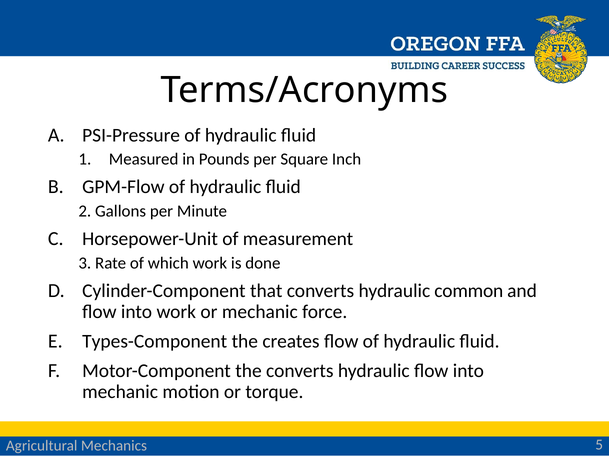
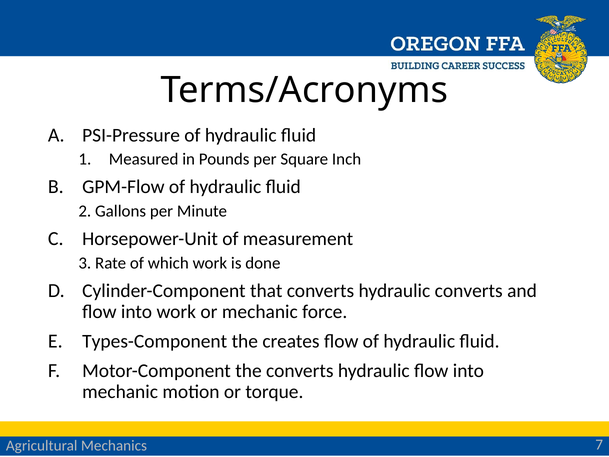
hydraulic common: common -> converts
5: 5 -> 7
